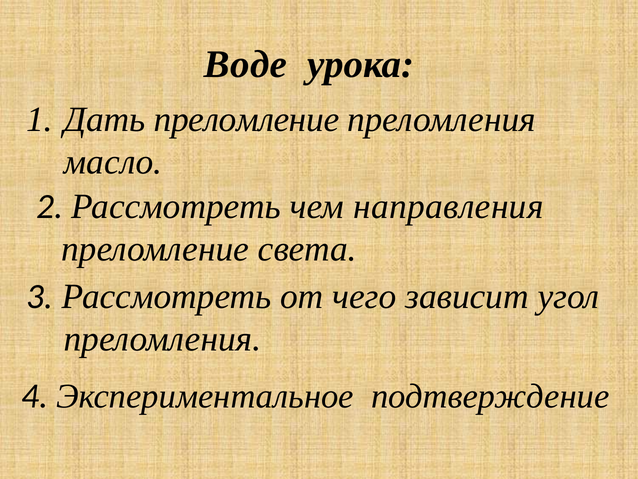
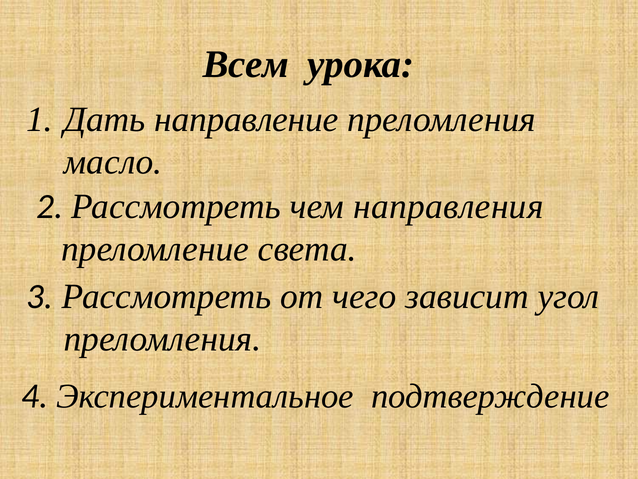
Воде: Воде -> Всем
Дать преломление: преломление -> направление
